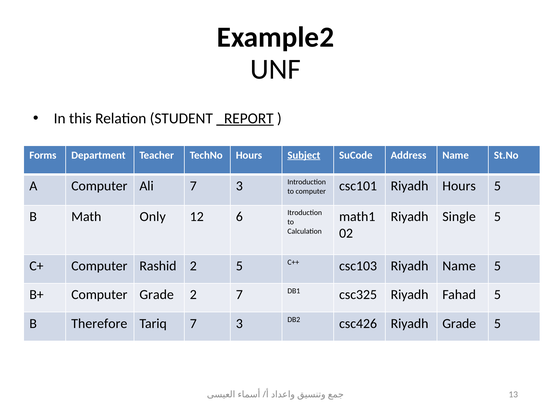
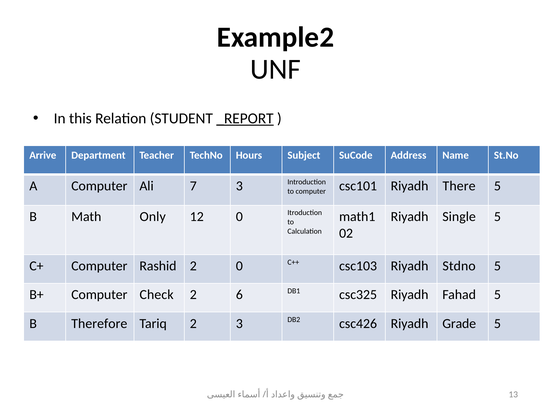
Forms: Forms -> Arrive
Subject underline: present -> none
Riyadh Hours: Hours -> There
12 6: 6 -> 0
2 5: 5 -> 0
Riyadh Name: Name -> Stdno
Computer Grade: Grade -> Check
2 7: 7 -> 6
Tariq 7: 7 -> 2
